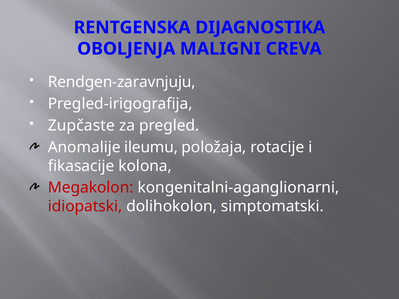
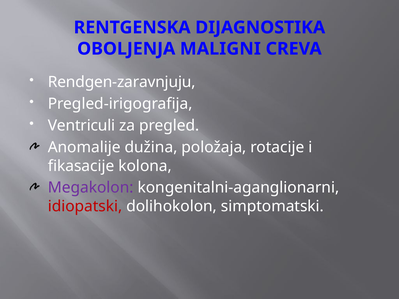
Zupčaste: Zupčaste -> Ventriculi
ileumu: ileumu -> dužina
Megakolon colour: red -> purple
